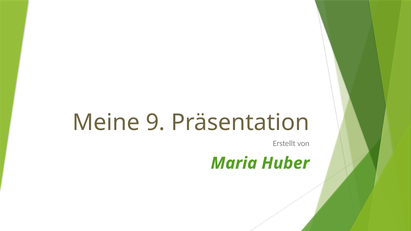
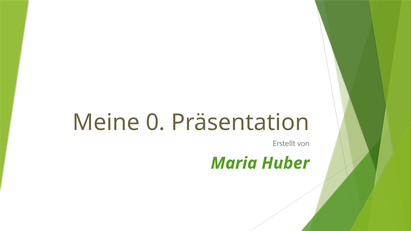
9: 9 -> 0
